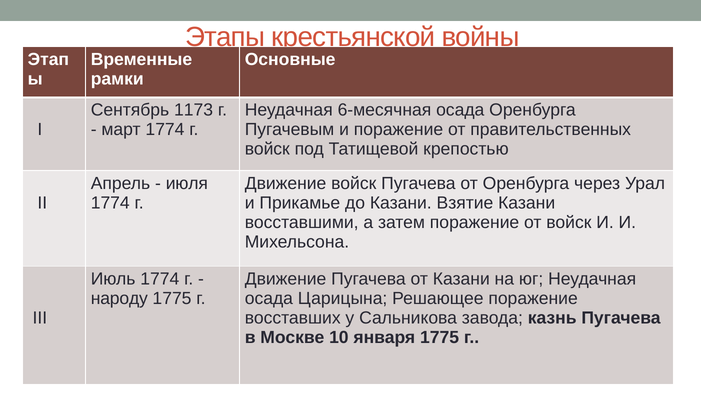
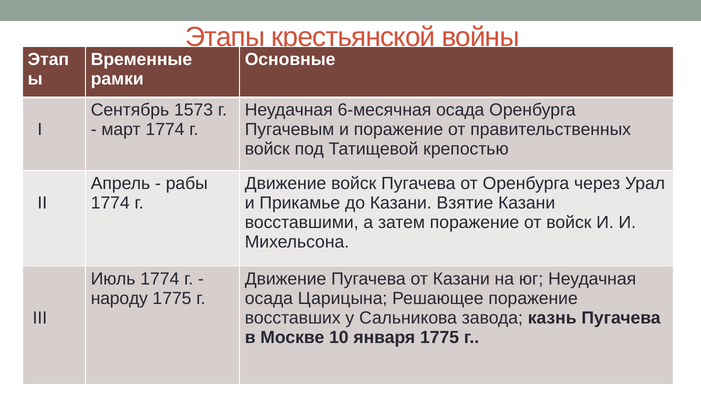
1173: 1173 -> 1573
июля: июля -> рабы
